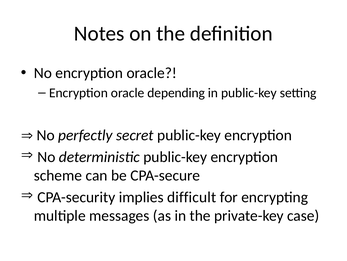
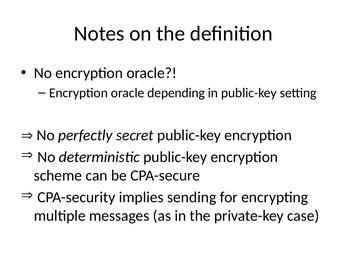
difficult: difficult -> sending
